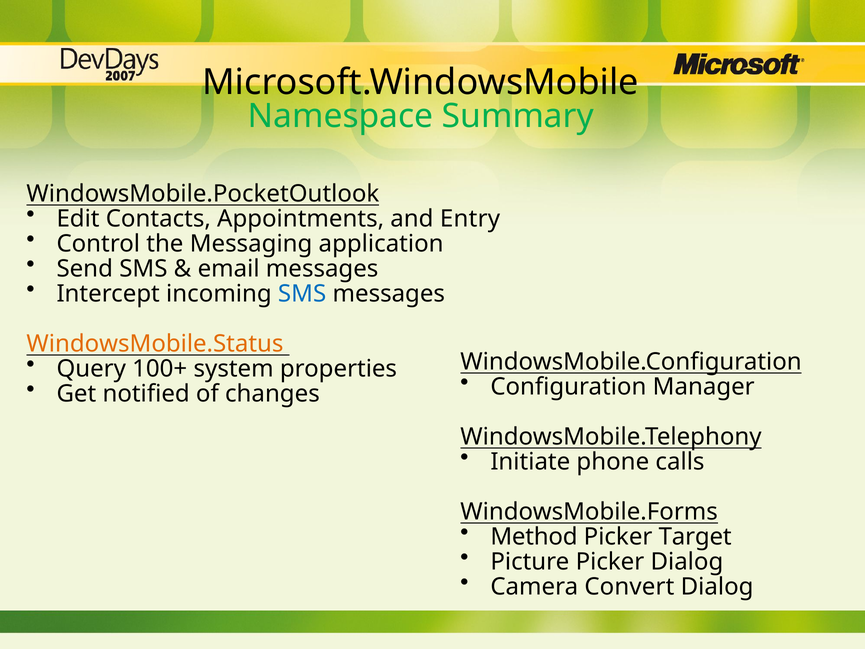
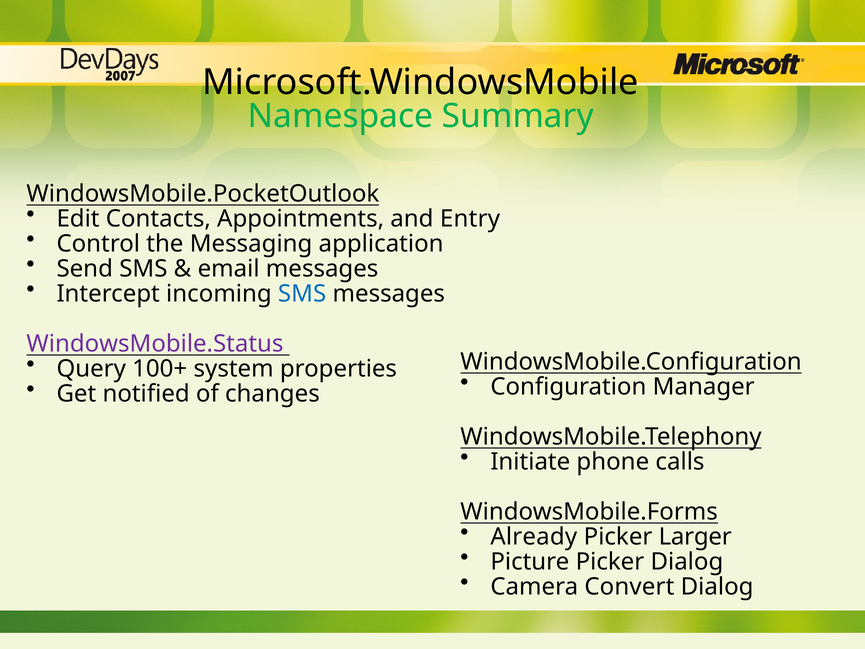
WindowsMobile.Status colour: orange -> purple
Method: Method -> Already
Target: Target -> Larger
